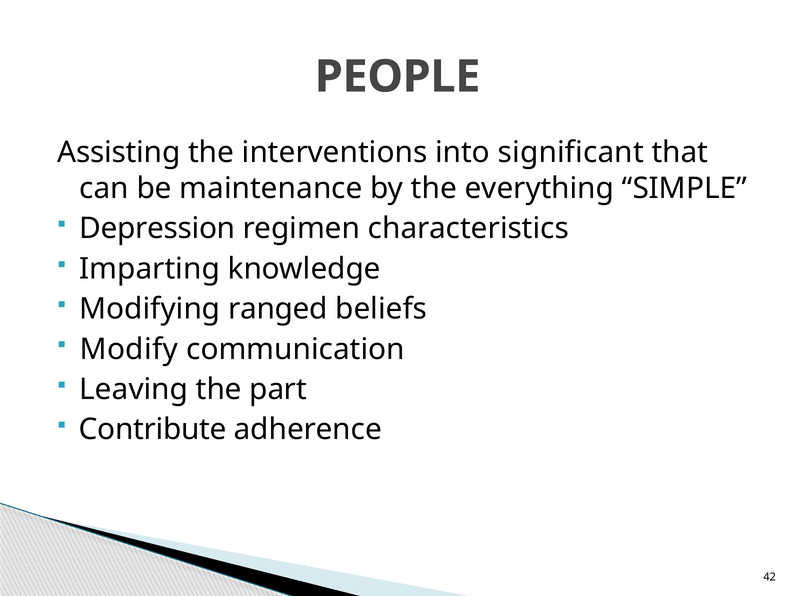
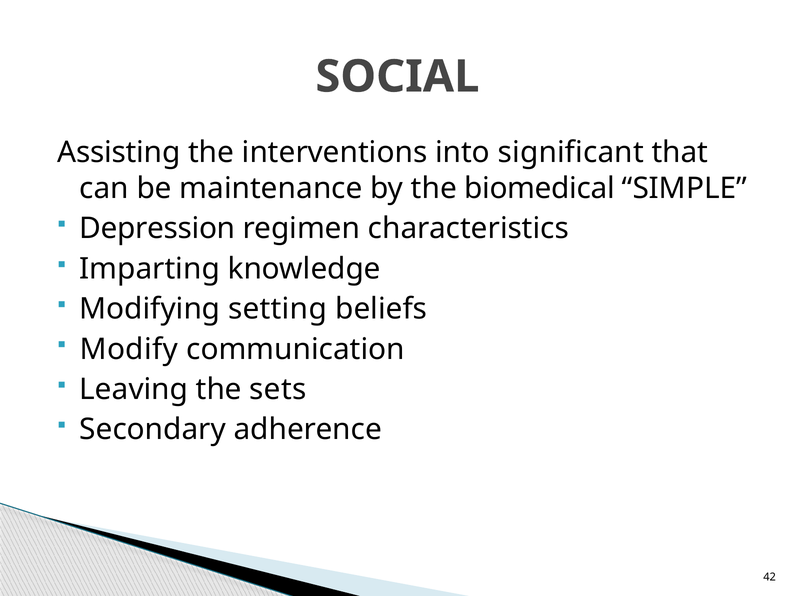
PEOPLE: PEOPLE -> SOCIAL
everything: everything -> biomedical
ranged: ranged -> setting
part: part -> sets
Contribute: Contribute -> Secondary
